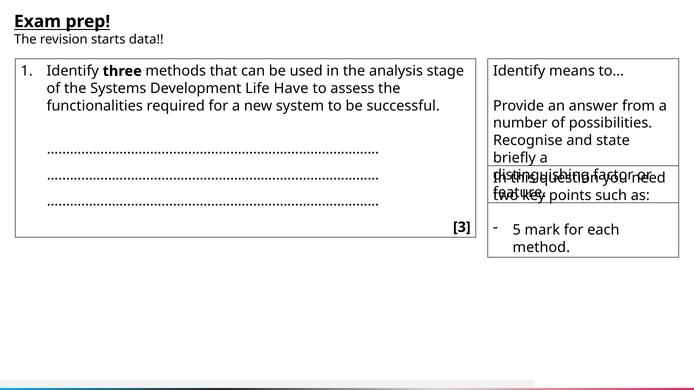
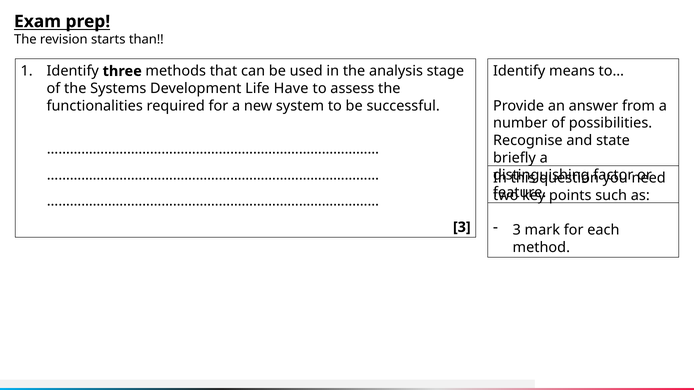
data: data -> than
5 at (517, 230): 5 -> 3
